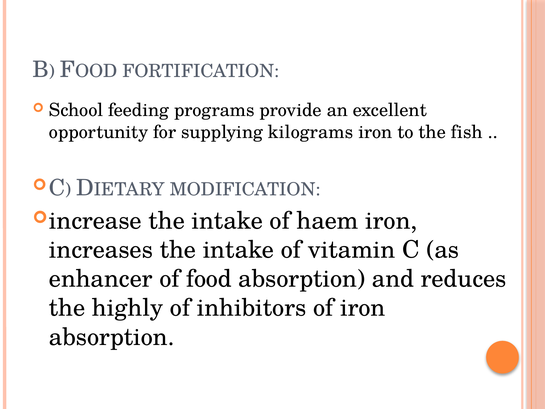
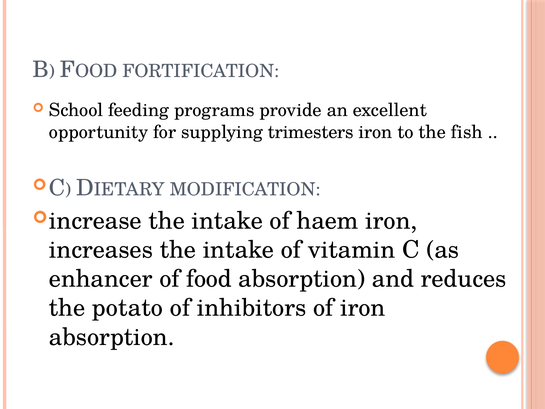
kilograms: kilograms -> trimesters
highly: highly -> potato
